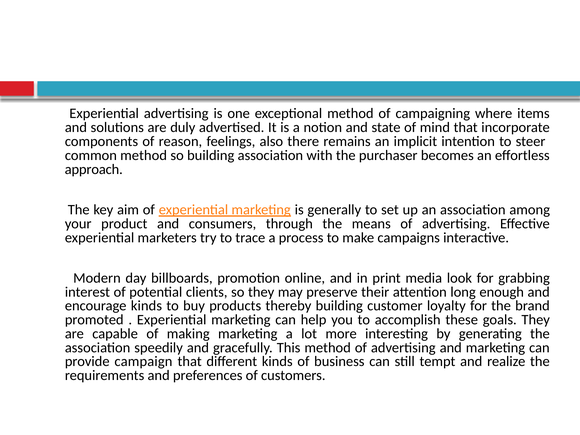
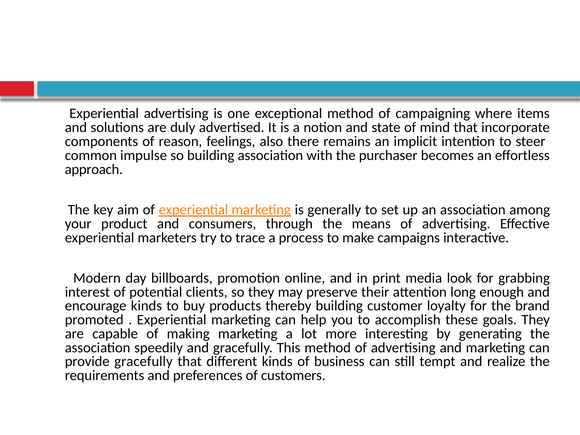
common method: method -> impulse
provide campaign: campaign -> gracefully
